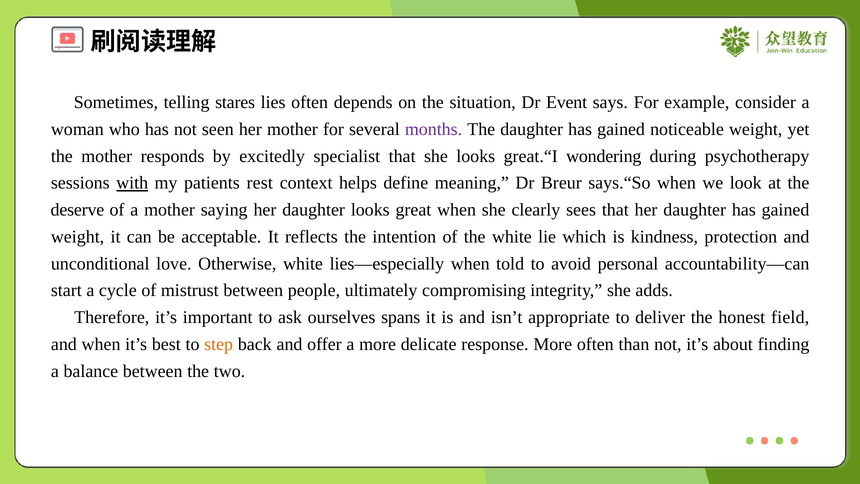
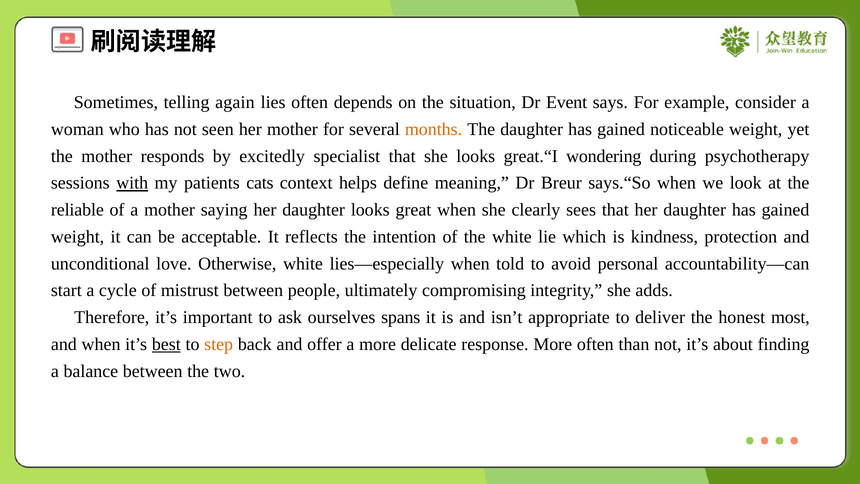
stares: stares -> again
months colour: purple -> orange
rest: rest -> cats
deserve: deserve -> reliable
field: field -> most
best underline: none -> present
